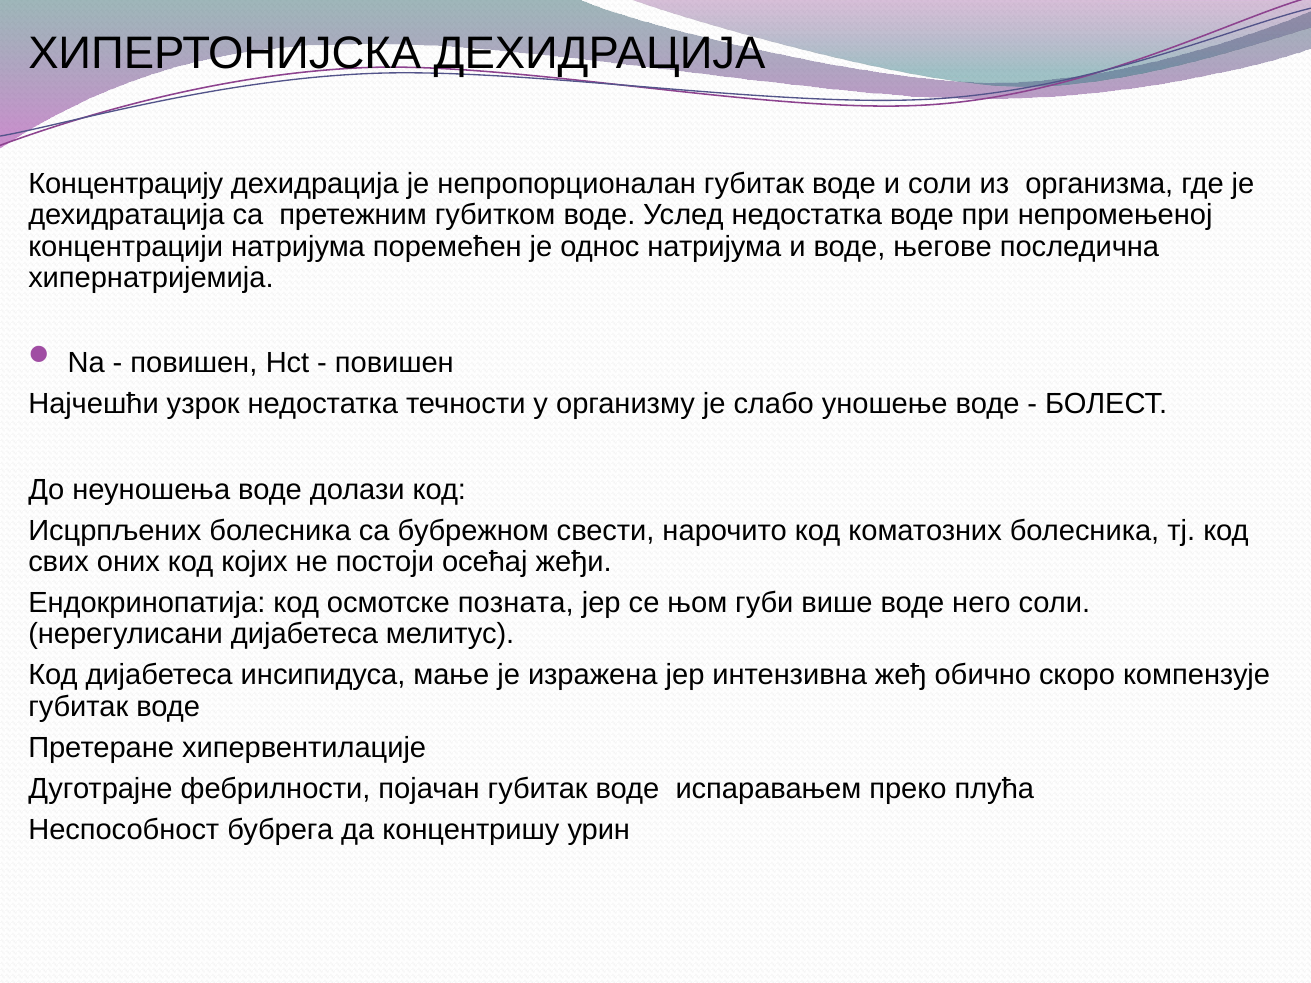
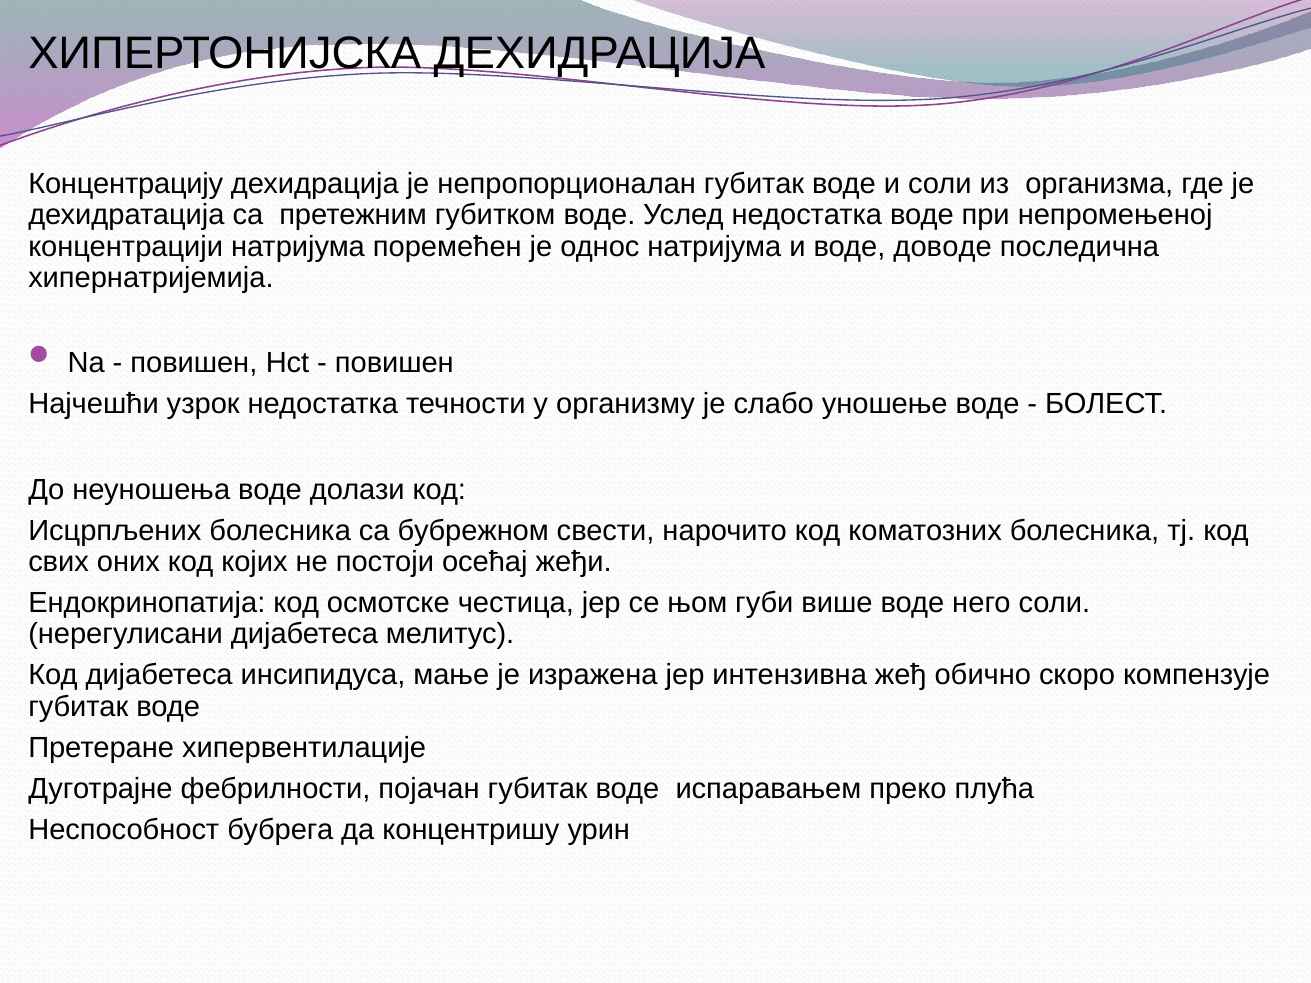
његове: његове -> доводе
позната: позната -> честица
